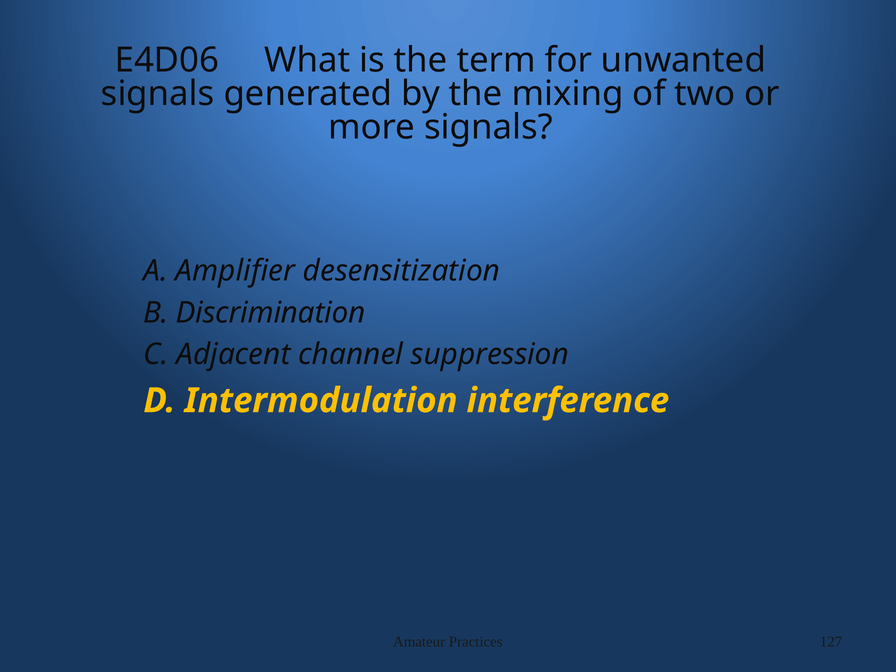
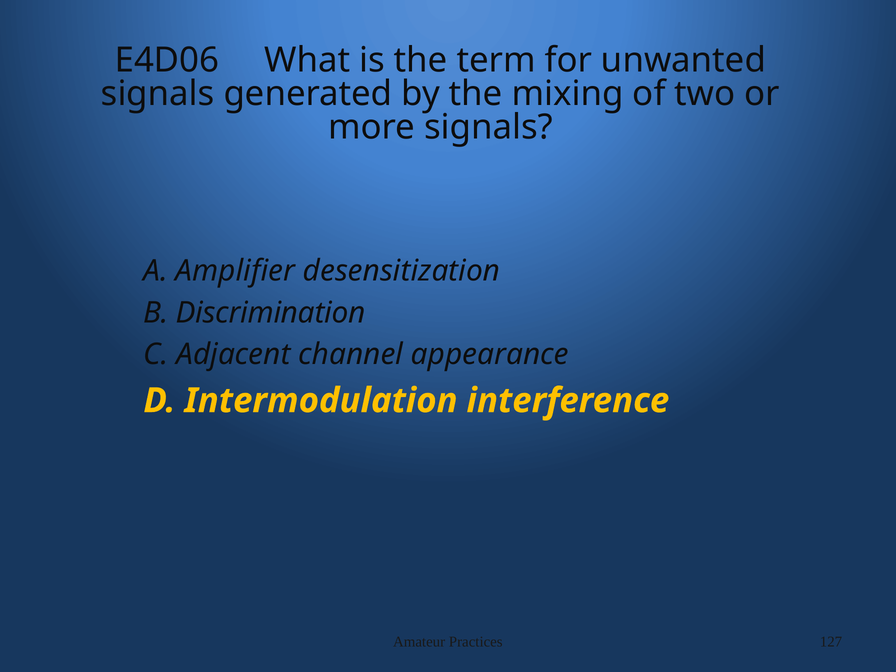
suppression: suppression -> appearance
